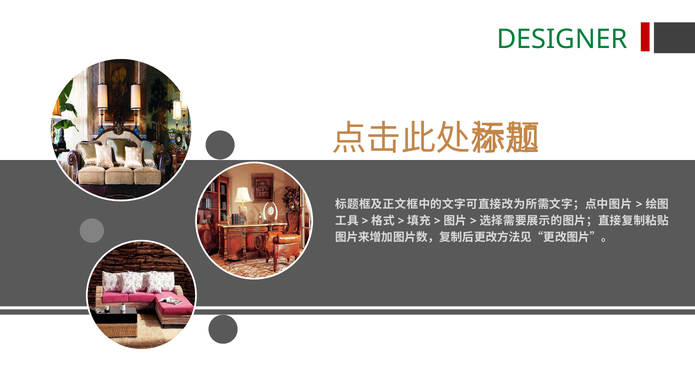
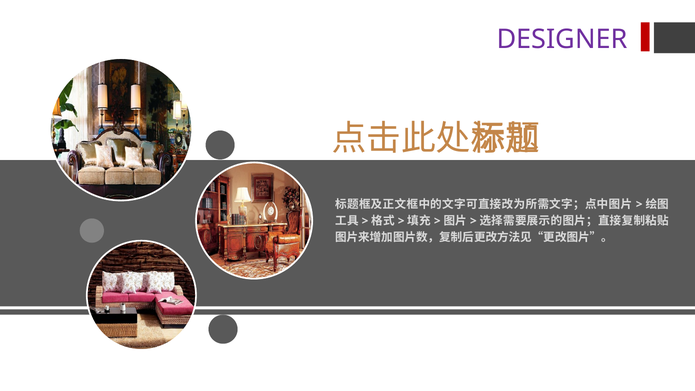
DESIGNER colour: green -> purple
